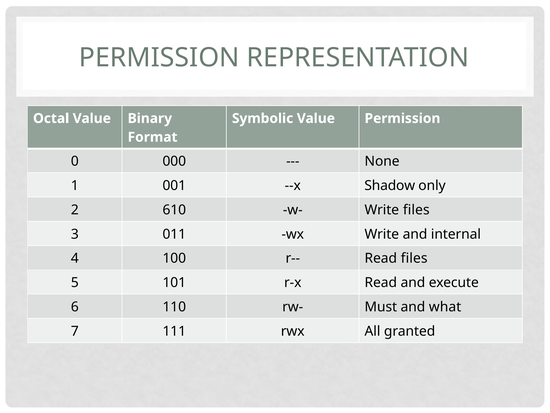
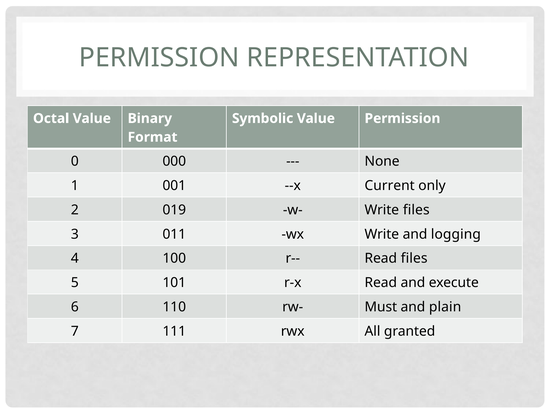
Shadow: Shadow -> Current
610: 610 -> 019
internal: internal -> logging
what: what -> plain
